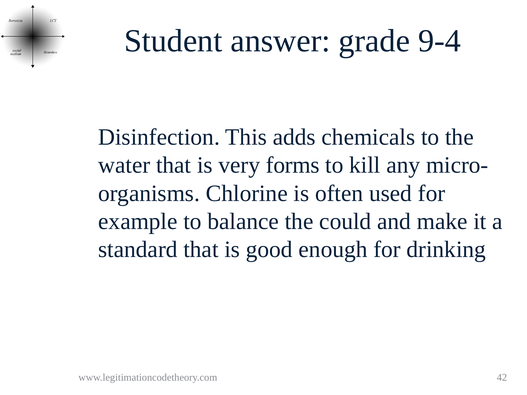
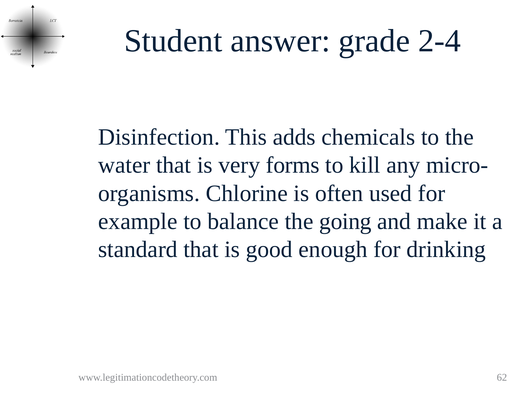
9-4: 9-4 -> 2-4
could: could -> going
42: 42 -> 62
